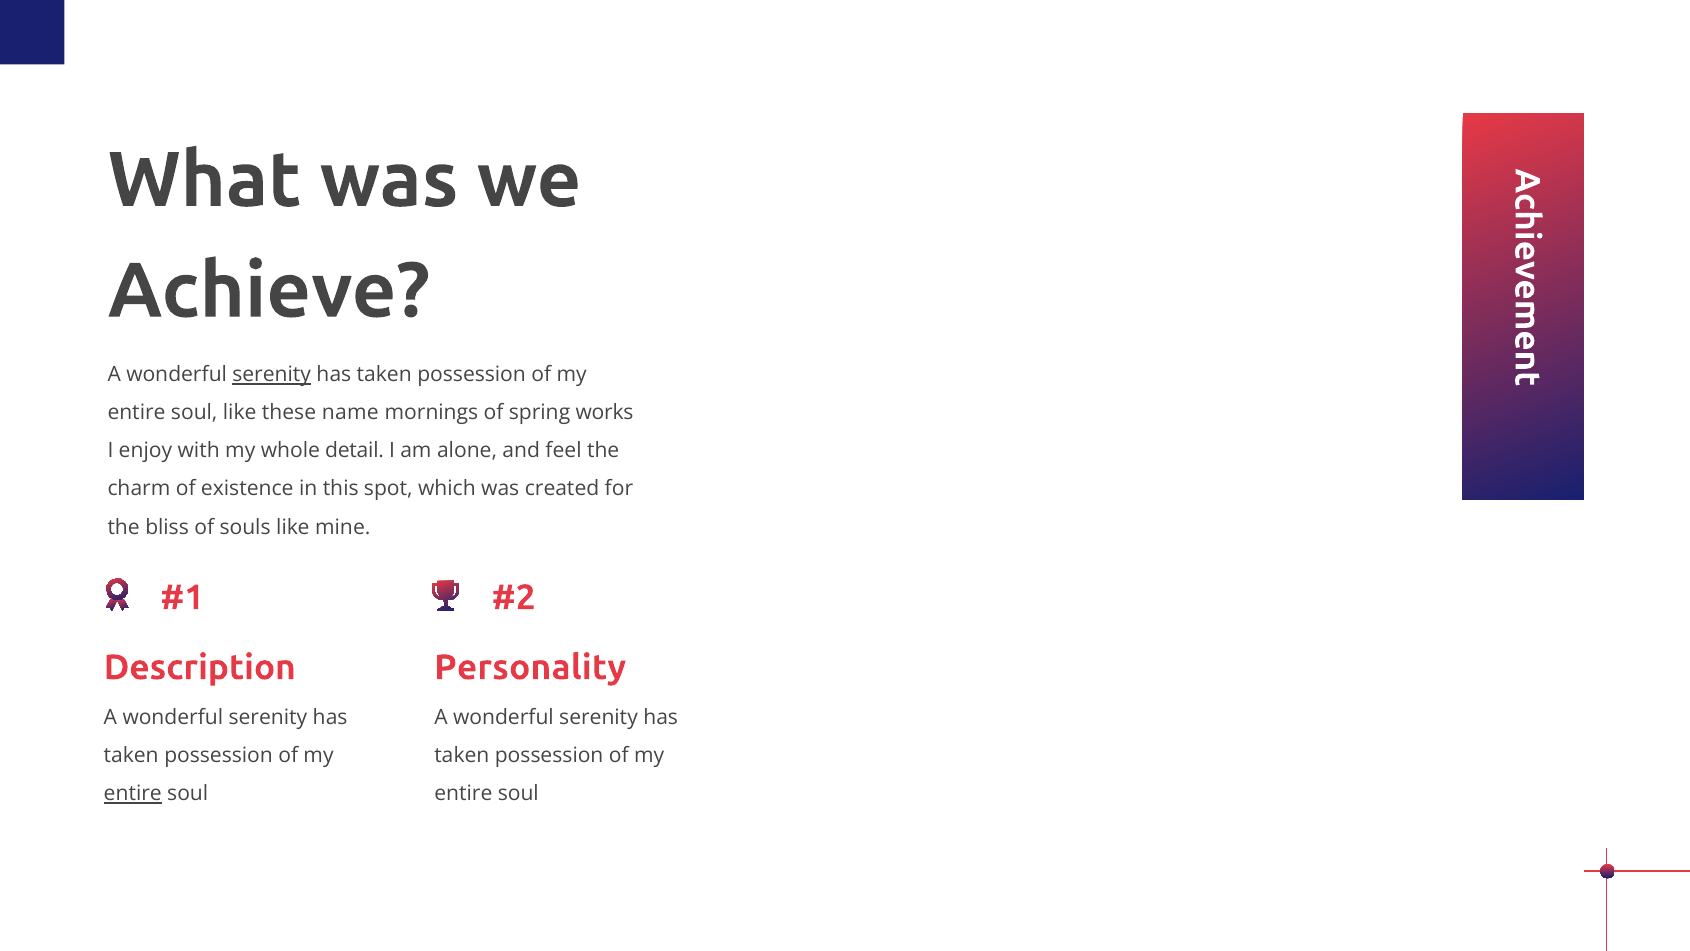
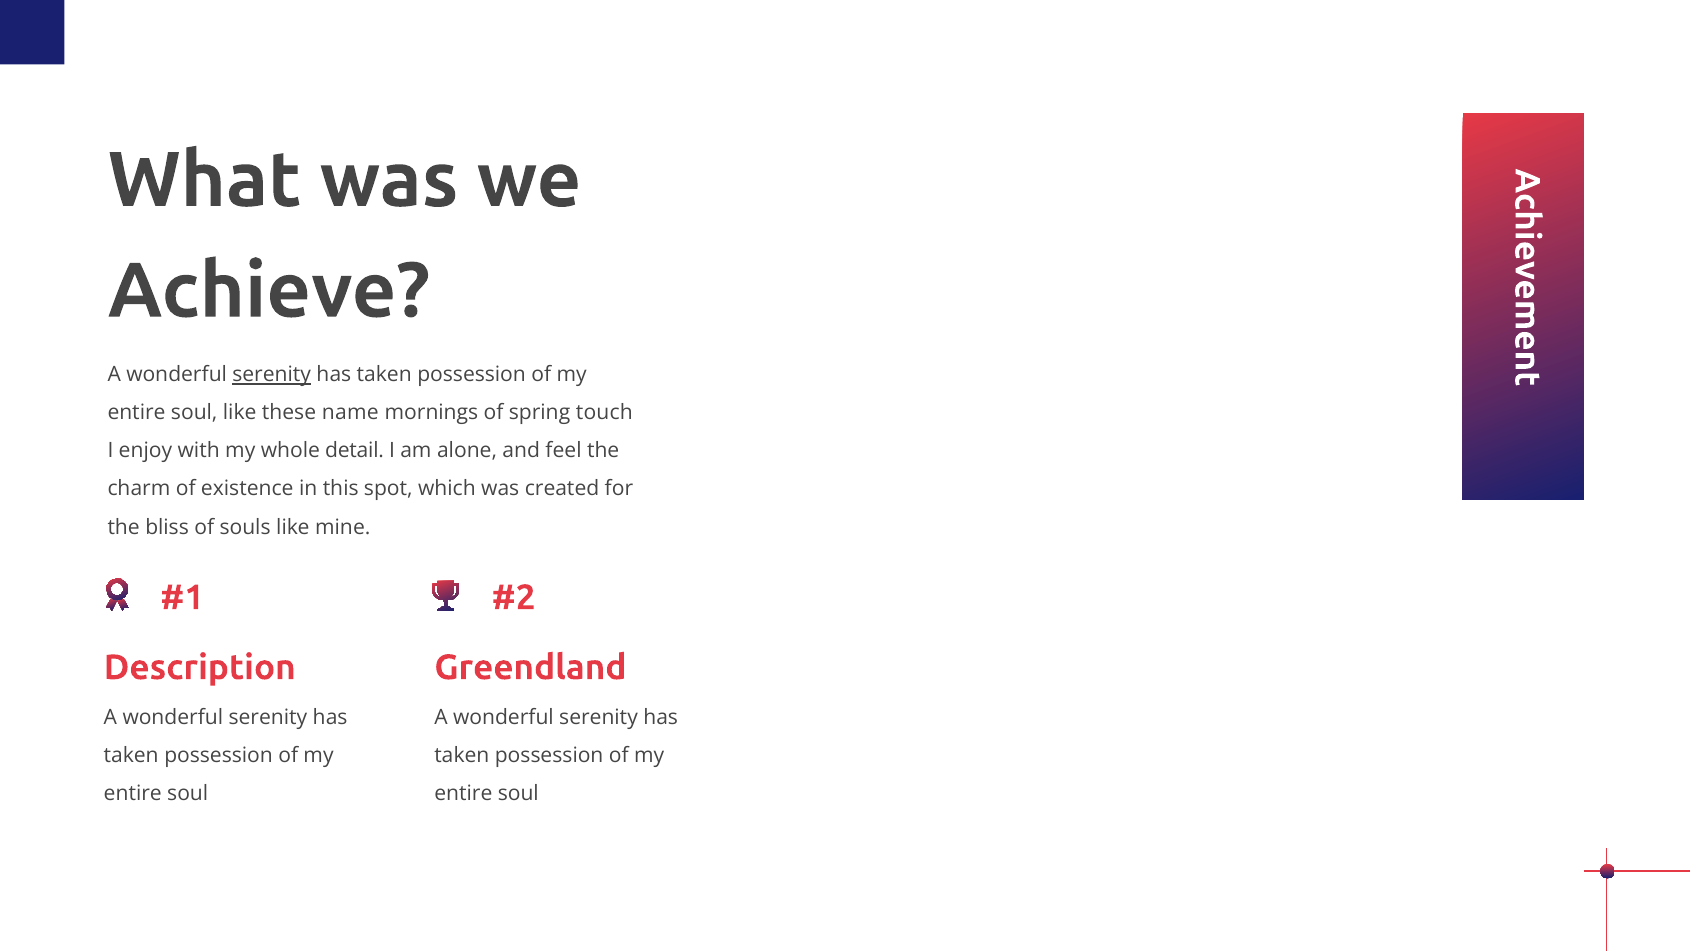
works: works -> touch
Personality: Personality -> Greendland
entire at (133, 794) underline: present -> none
